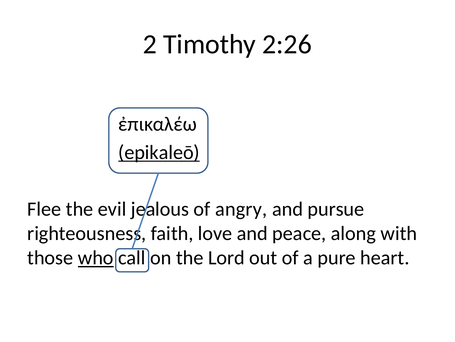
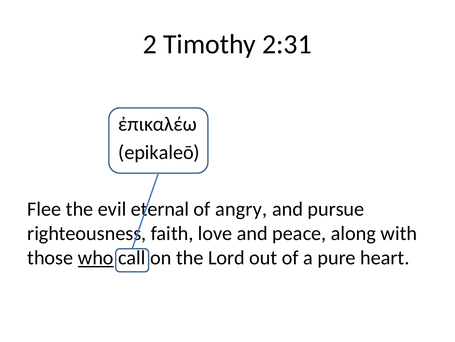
2:26: 2:26 -> 2:31
epikaleō underline: present -> none
jealous: jealous -> eternal
